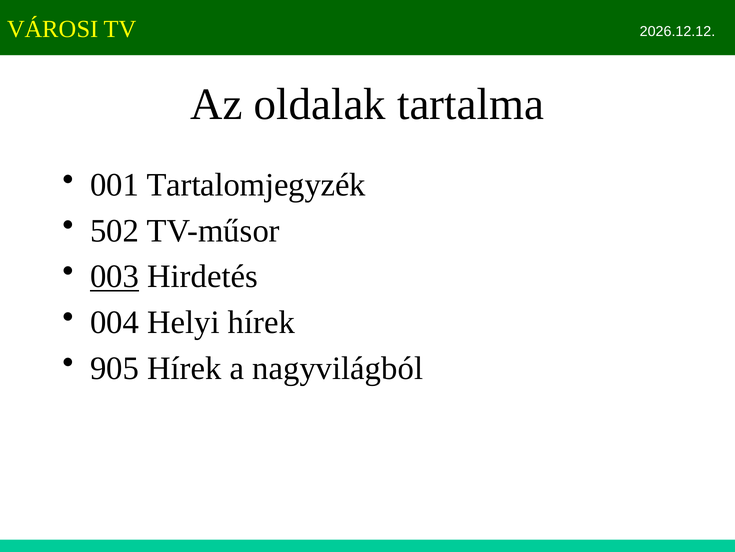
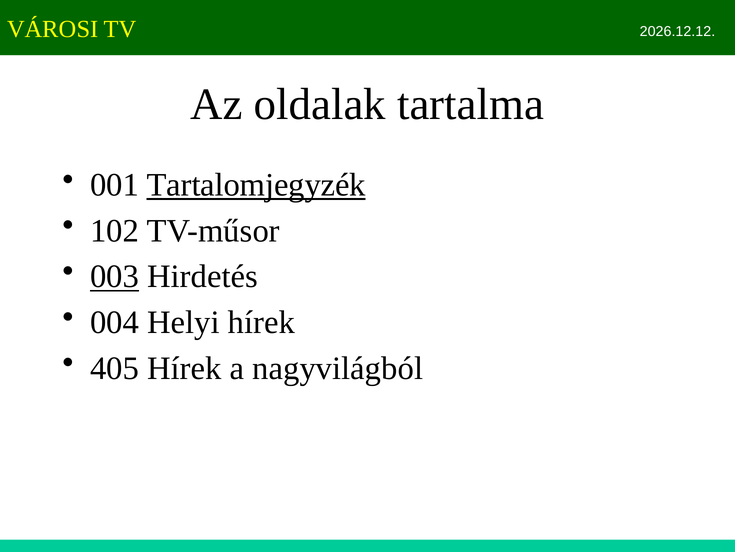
Tartalomjegyzék underline: none -> present
502: 502 -> 102
905: 905 -> 405
